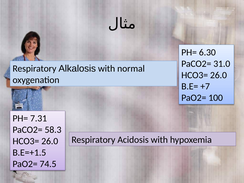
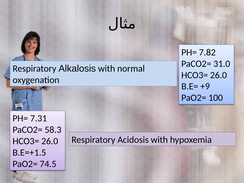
6.30: 6.30 -> 7.82
+7: +7 -> +9
